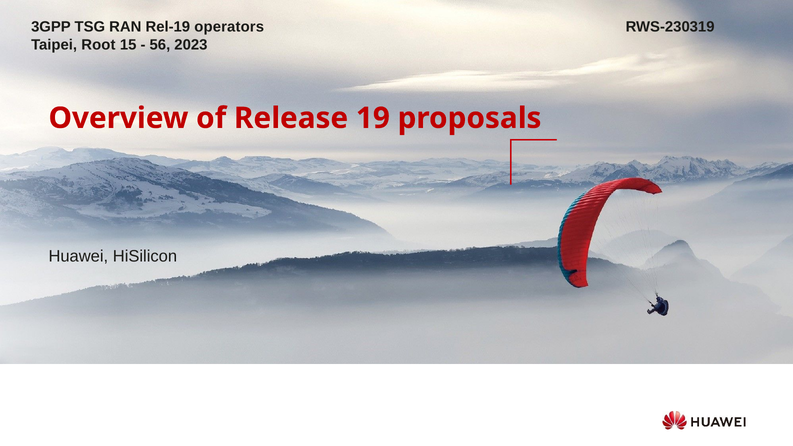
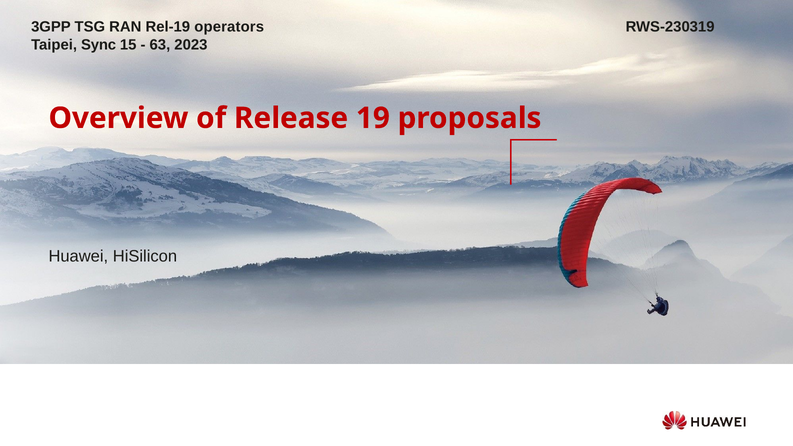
Root: Root -> Sync
56: 56 -> 63
